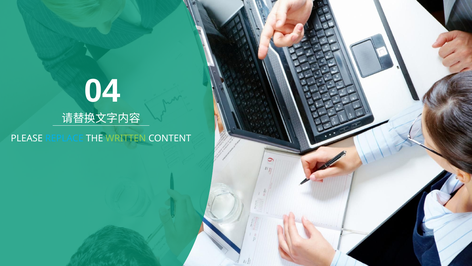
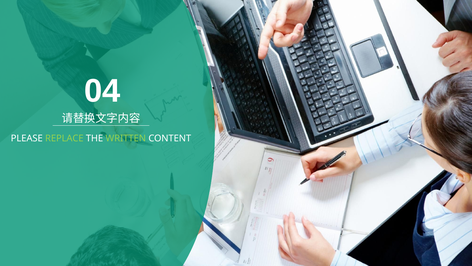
REPLACE colour: light blue -> light green
